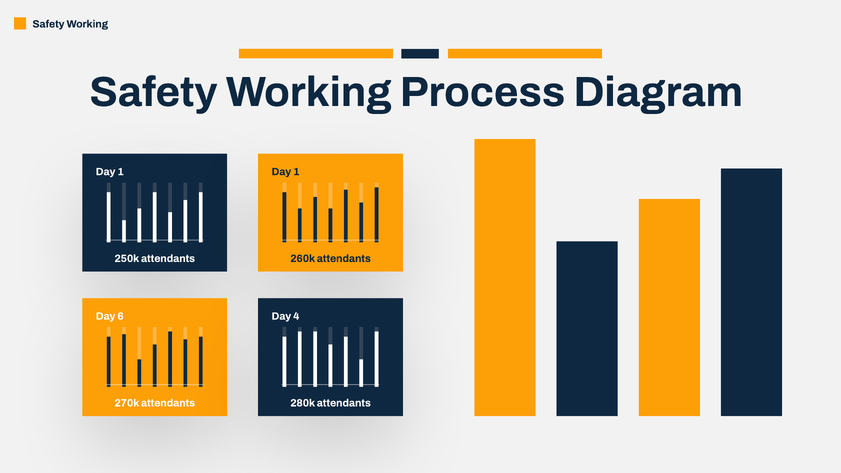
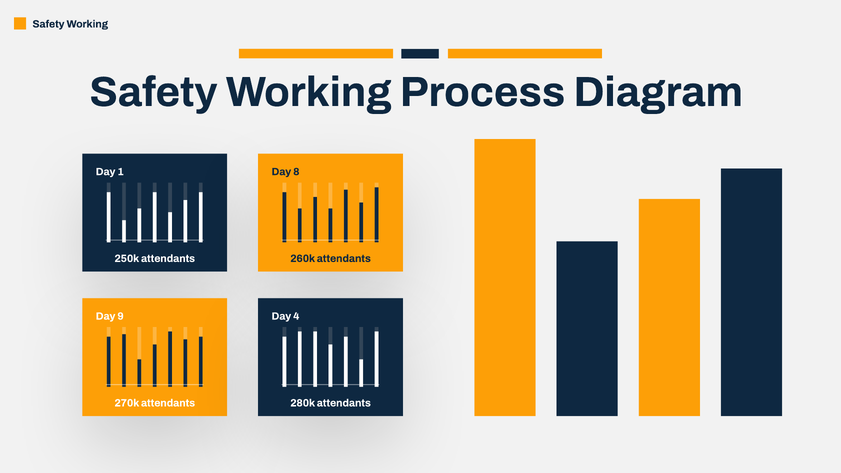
1 at (296, 172): 1 -> 8
6: 6 -> 9
